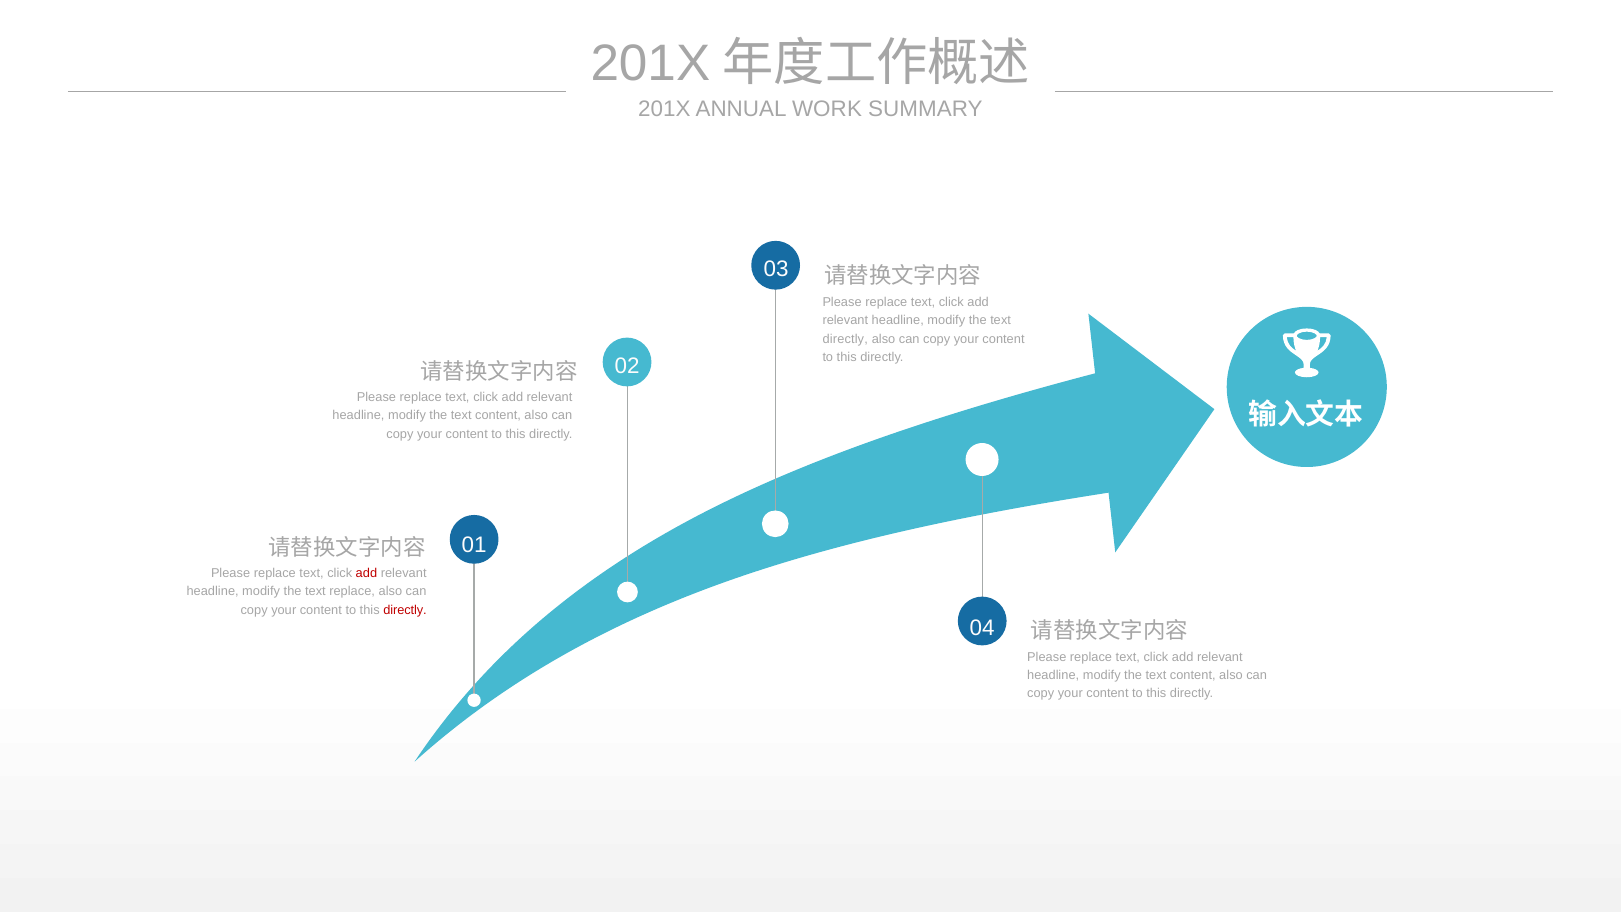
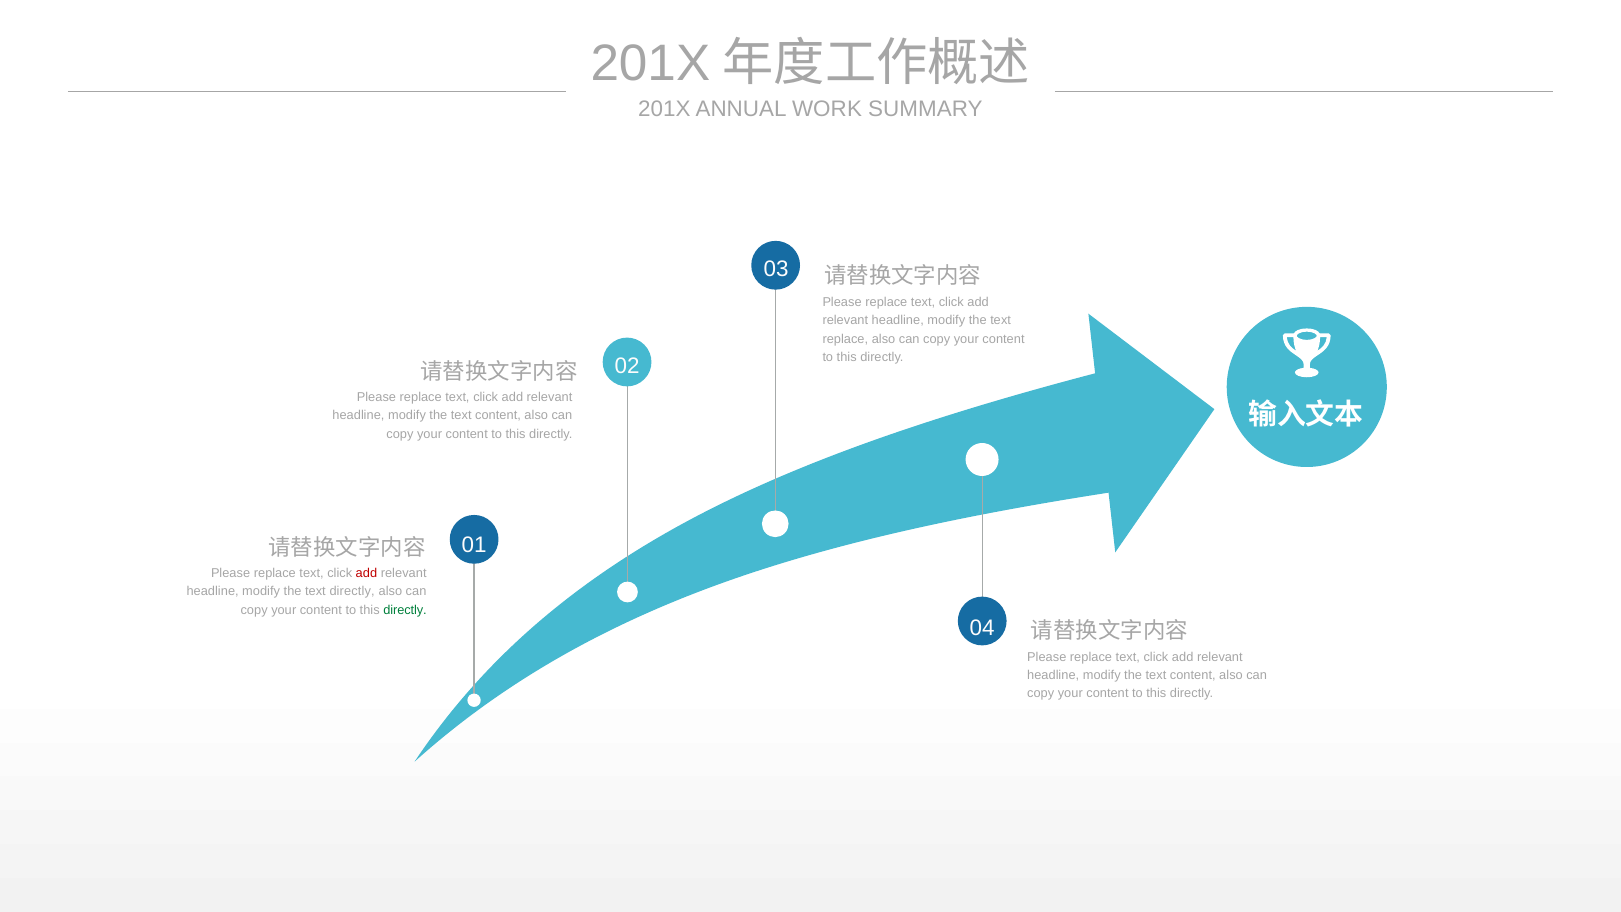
directly at (845, 339): directly -> replace
text replace: replace -> directly
directly at (405, 610) colour: red -> green
